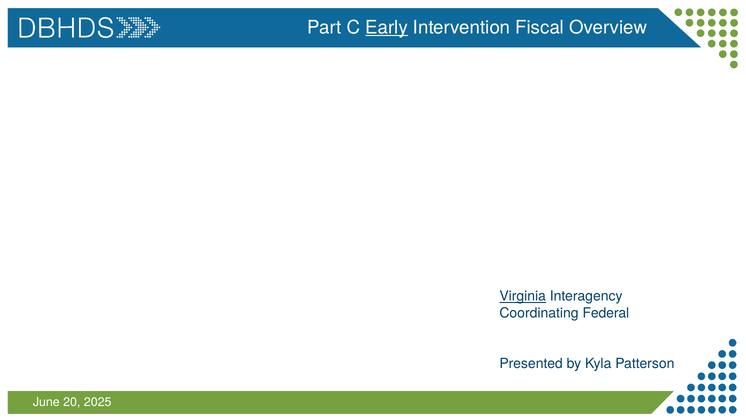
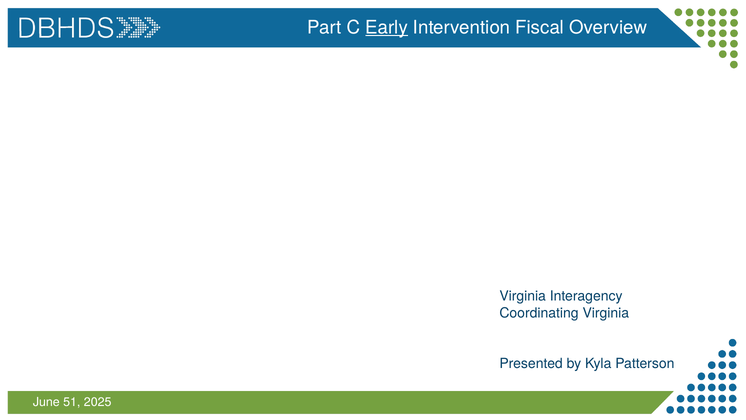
Virginia at (523, 296) underline: present -> none
Coordinating Federal: Federal -> Virginia
20: 20 -> 51
